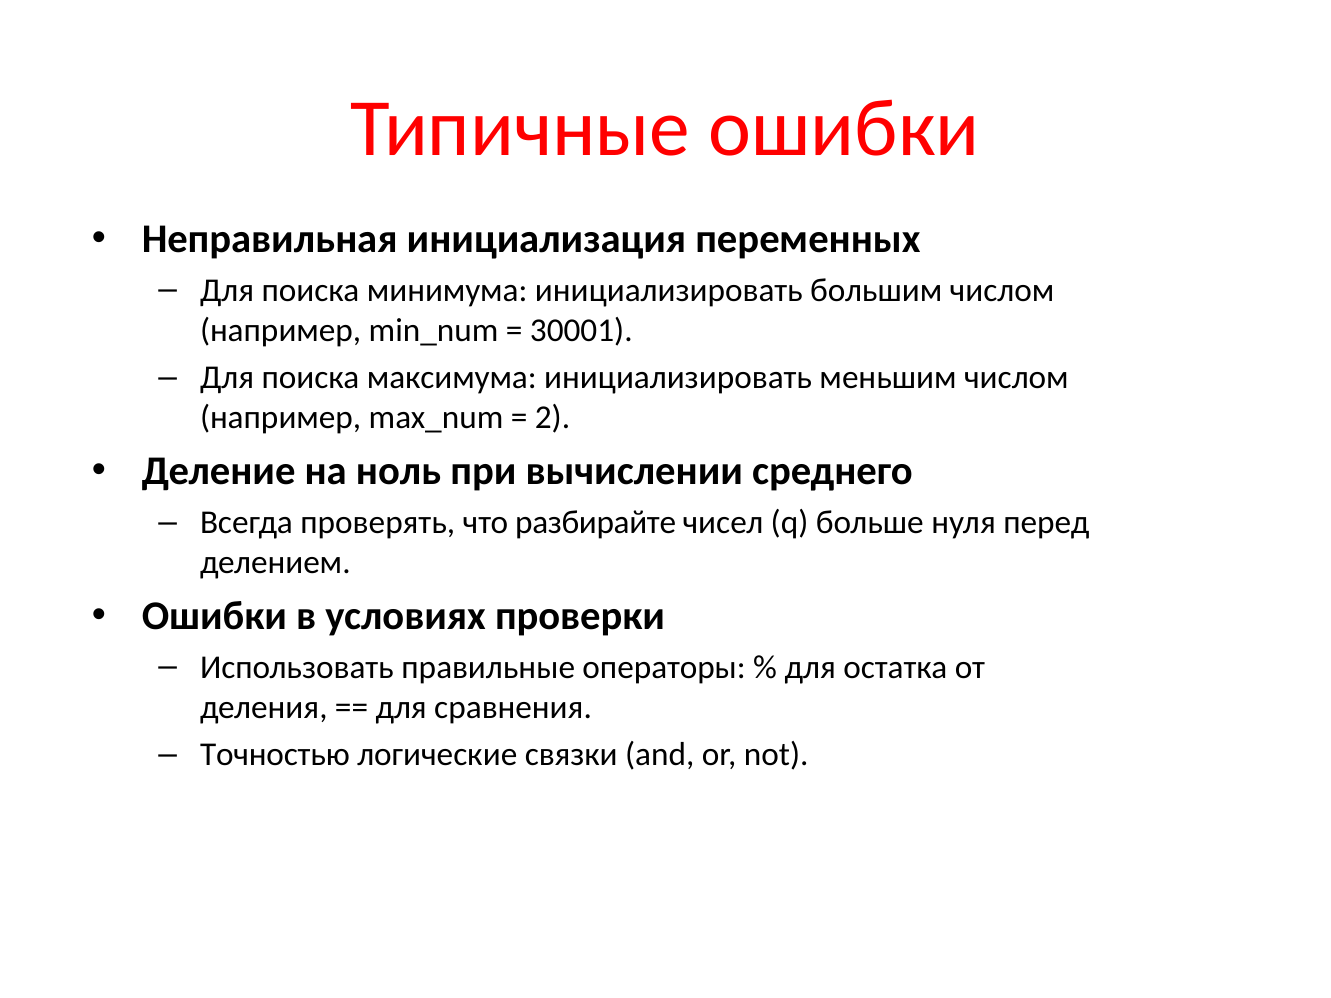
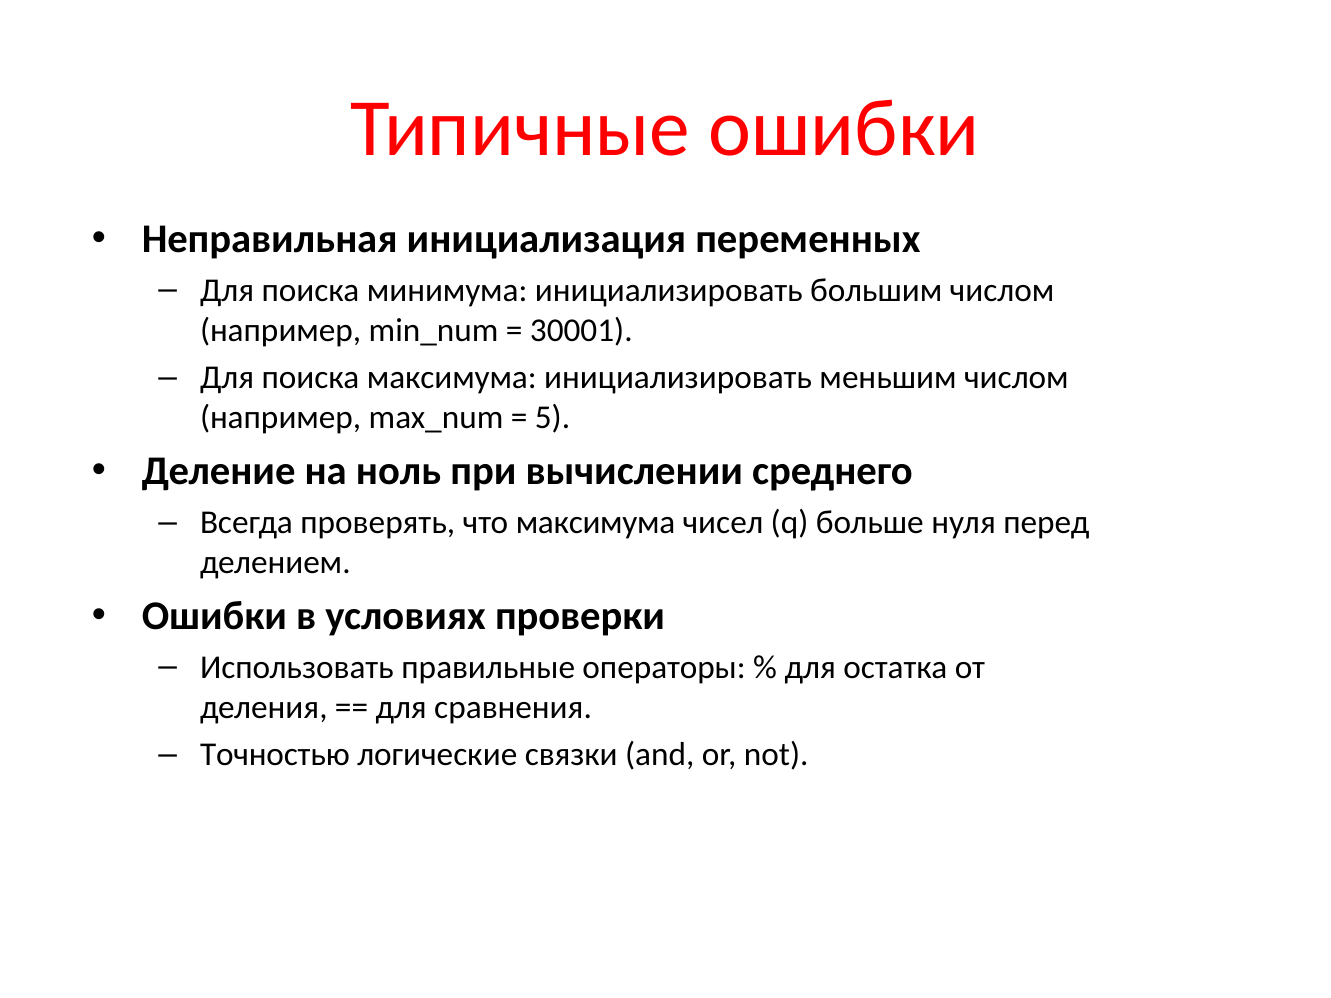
2: 2 -> 5
что разбирайте: разбирайте -> максимума
